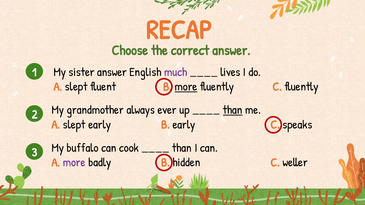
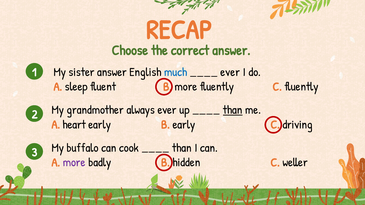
much colour: purple -> blue
lives at (230, 72): lives -> ever
slept at (76, 87): slept -> sleep
more at (186, 87) underline: present -> none
slept at (74, 125): slept -> heart
speaks: speaks -> driving
